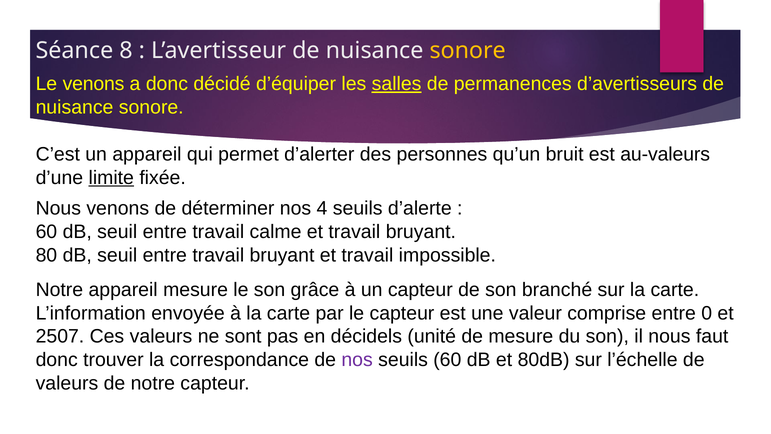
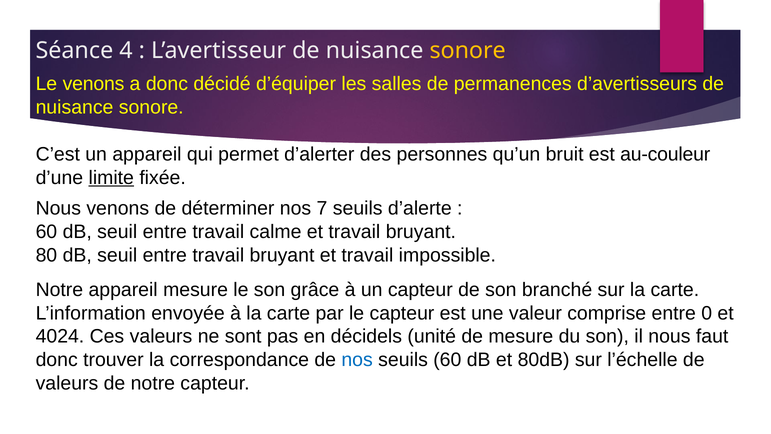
8: 8 -> 4
salles underline: present -> none
au-valeurs: au-valeurs -> au-couleur
4: 4 -> 7
2507: 2507 -> 4024
nos at (357, 360) colour: purple -> blue
